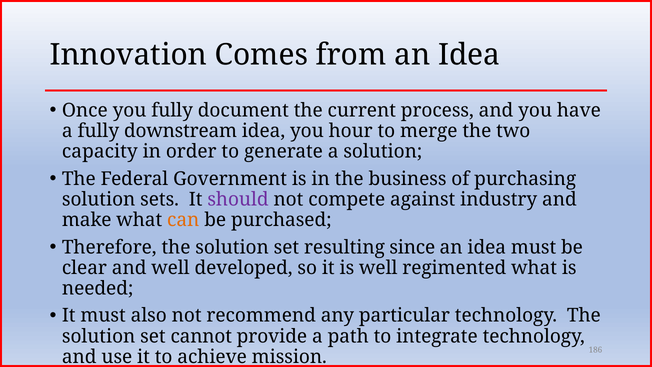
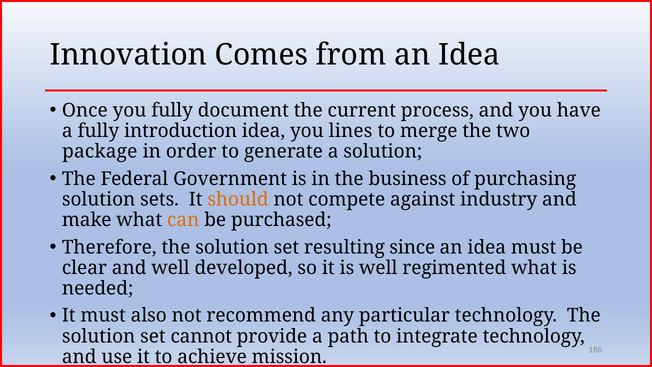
downstream: downstream -> introduction
hour: hour -> lines
capacity: capacity -> package
should colour: purple -> orange
